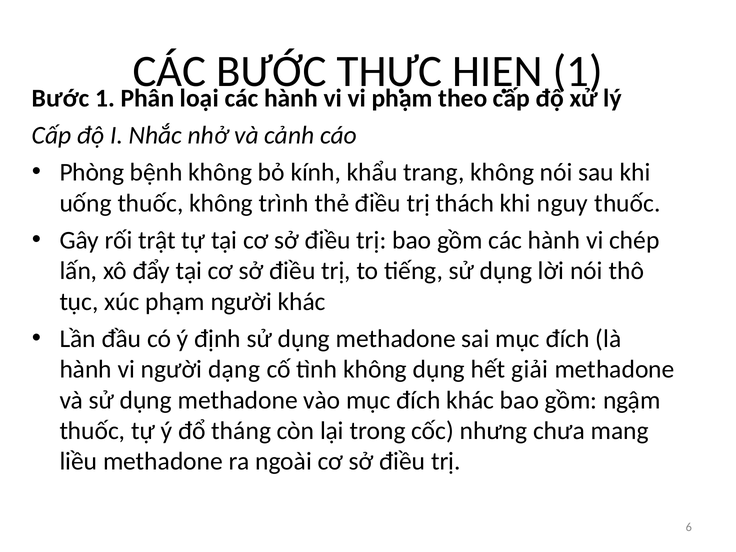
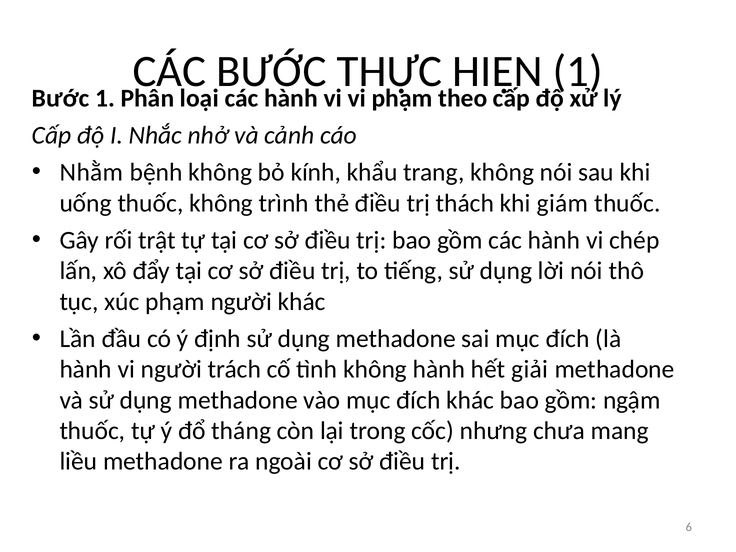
Phòng: Phòng -> Nhằm
nguy: nguy -> giám
dạng: dạng -> trách
không dụng: dụng -> hành
